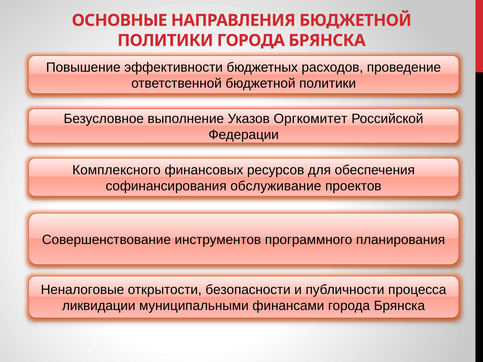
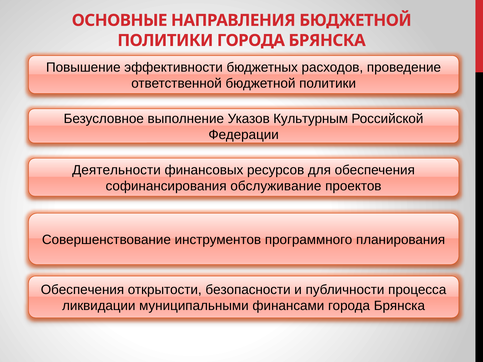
Оргкомитет: Оргкомитет -> Культурным
Комплексного: Комплексного -> Деятельности
Неналоговые at (82, 290): Неналоговые -> Обеспечения
